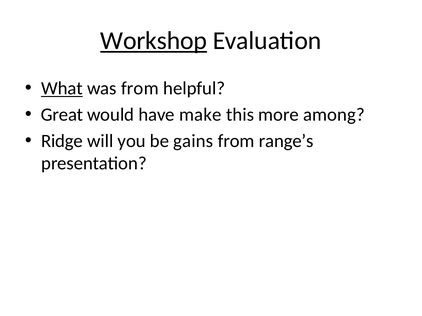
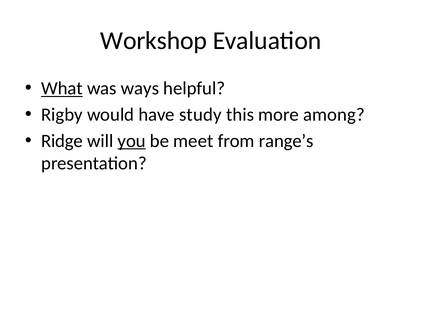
Workshop underline: present -> none
was from: from -> ways
Great: Great -> Rigby
make: make -> study
you underline: none -> present
gains: gains -> meet
